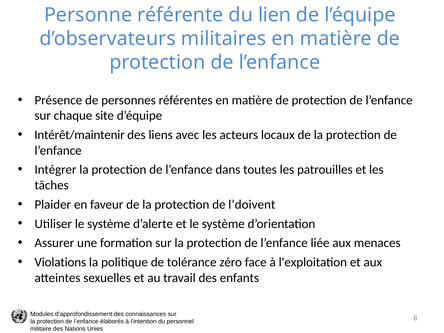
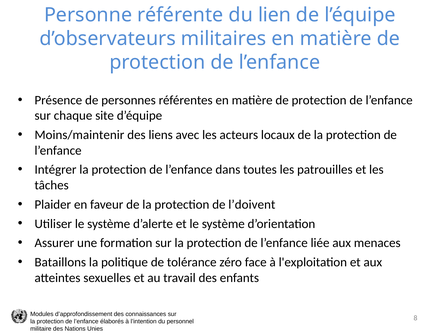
Intérêt/maintenir: Intérêt/maintenir -> Moins/maintenir
Violations: Violations -> Bataillons
